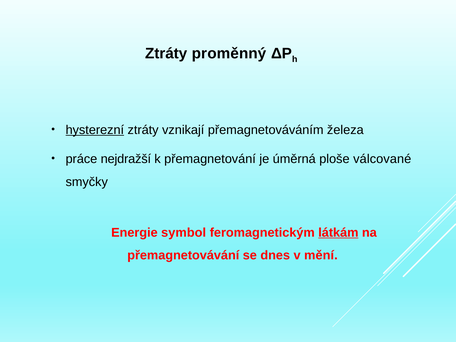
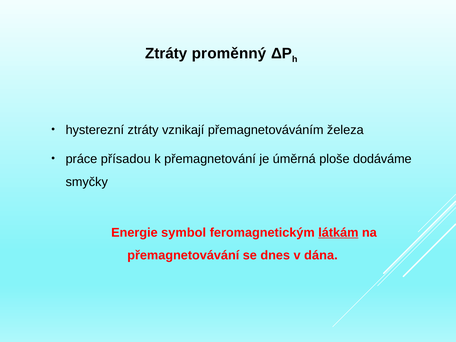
hysterezní underline: present -> none
nejdražší: nejdražší -> přísadou
válcované: válcované -> dodáváme
mění: mění -> dána
